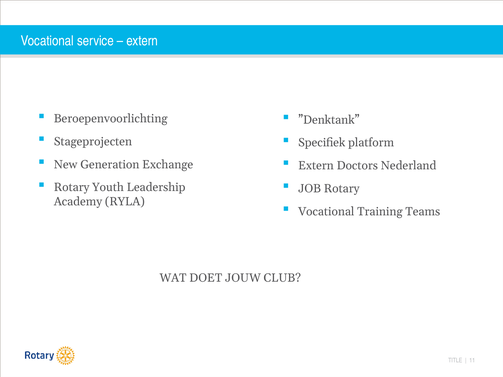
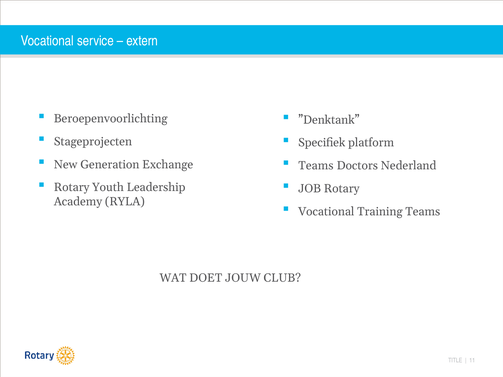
Extern at (316, 166): Extern -> Teams
